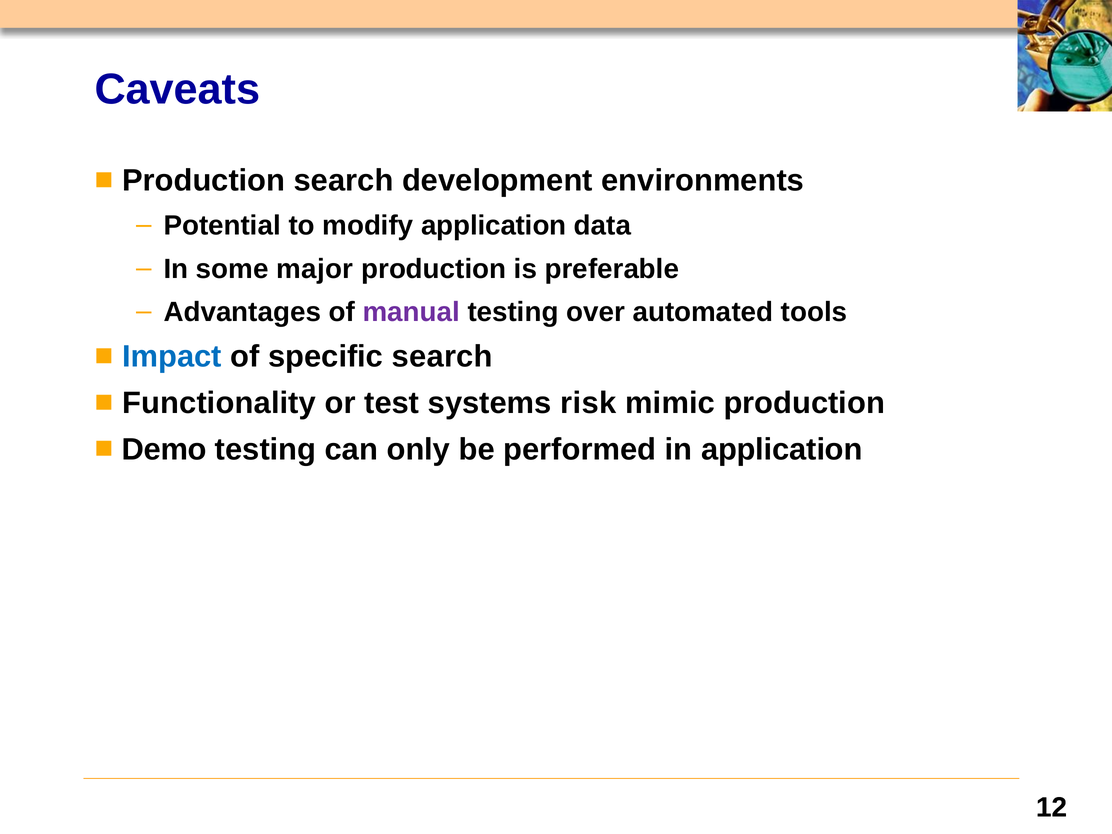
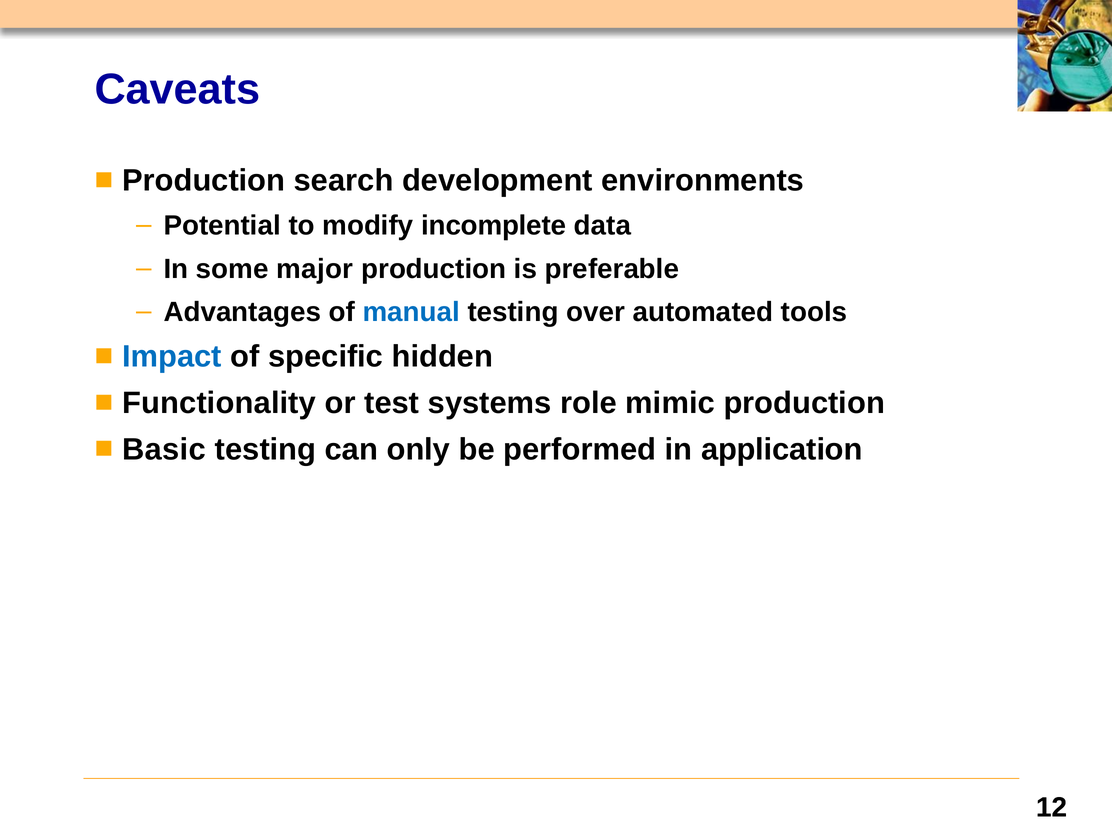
modify application: application -> incomplete
manual colour: purple -> blue
specific search: search -> hidden
risk: risk -> role
Demo: Demo -> Basic
